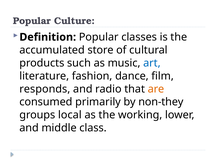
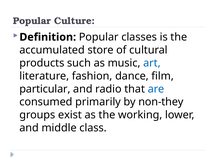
responds: responds -> particular
are colour: orange -> blue
local: local -> exist
